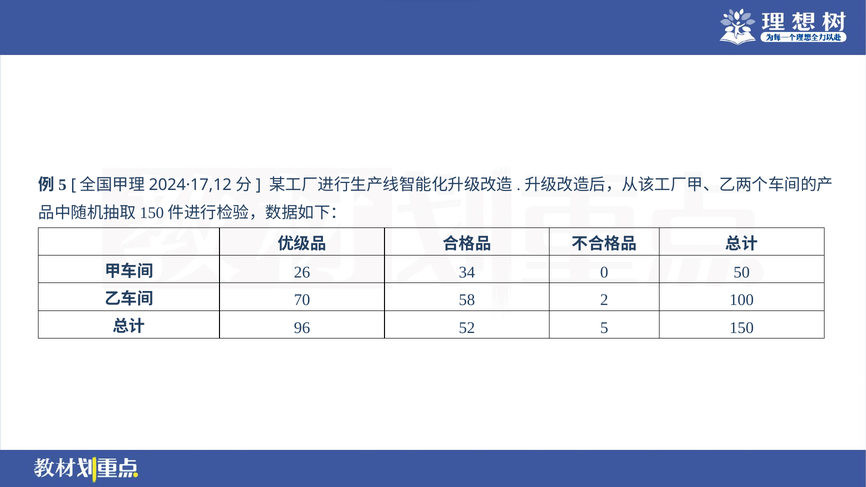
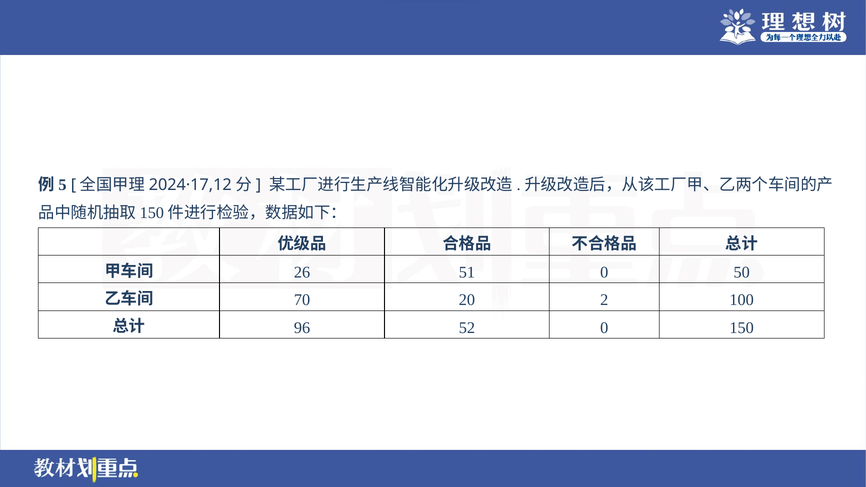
34: 34 -> 51
58: 58 -> 20
52 5: 5 -> 0
